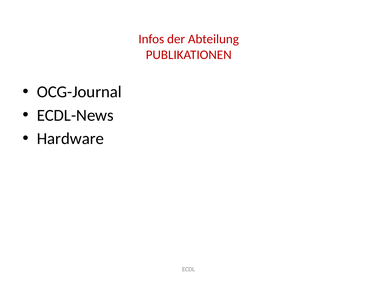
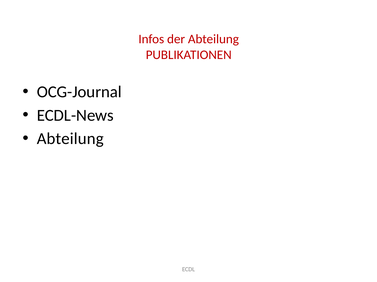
Hardware at (70, 139): Hardware -> Abteilung
